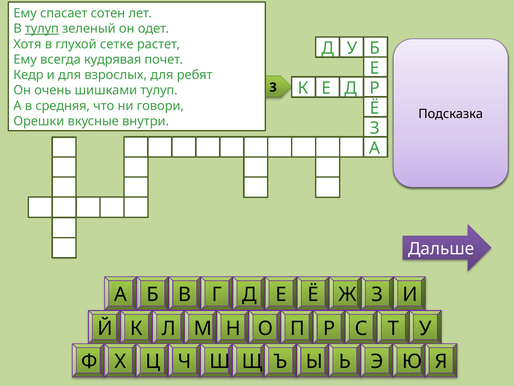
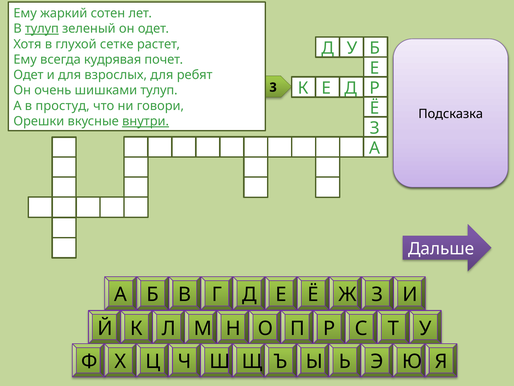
спасает: спасает -> жаркий
Кедр at (28, 75): Кедр -> Одет
средняя: средняя -> простуд
внутри underline: none -> present
